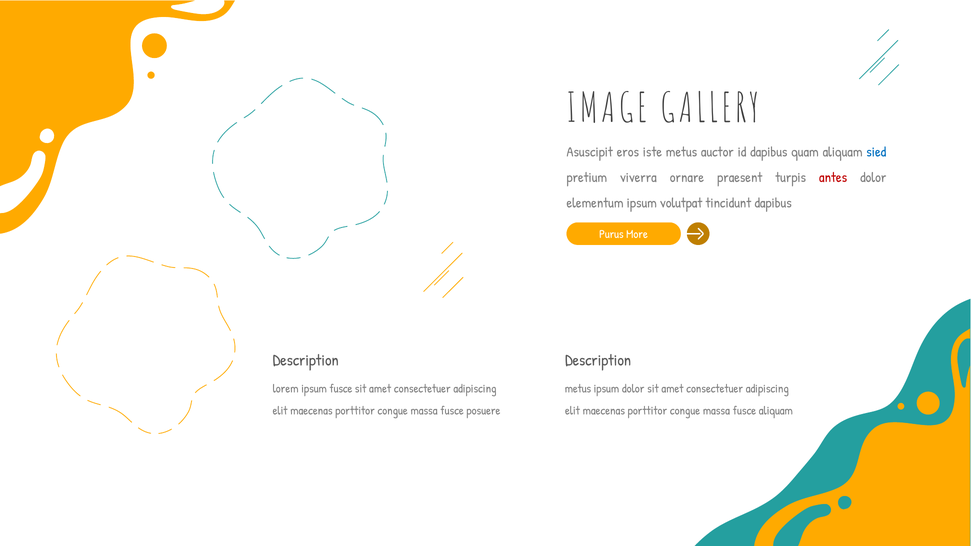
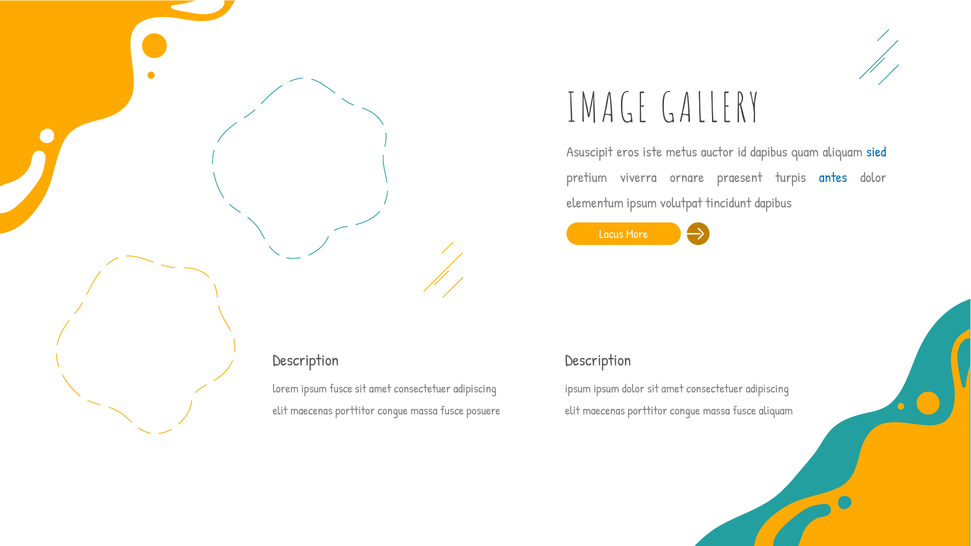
antes colour: red -> blue
Purus: Purus -> Lacus
metus at (578, 389): metus -> ipsum
